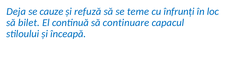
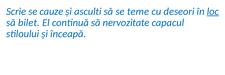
Deja: Deja -> Scrie
refuză: refuză -> asculti
înfrunți: înfrunți -> deseori
loc underline: none -> present
continuare: continuare -> nervozitate
